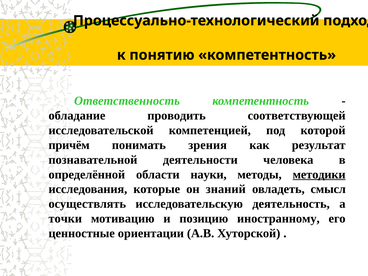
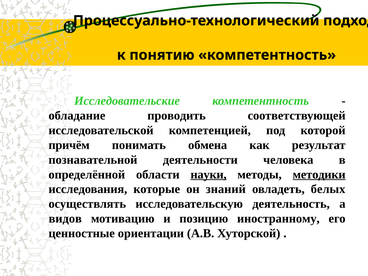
Ответственность: Ответственность -> Исследовательские
зрения: зрения -> обмена
науки underline: none -> present
смысл: смысл -> белых
точки: точки -> видов
